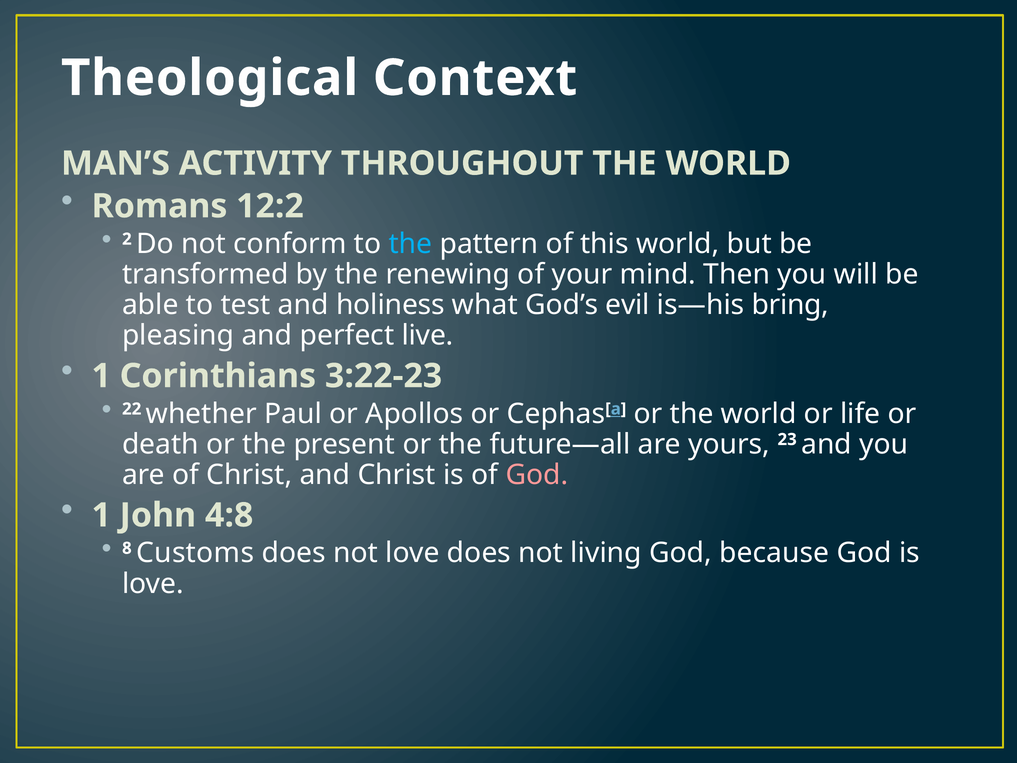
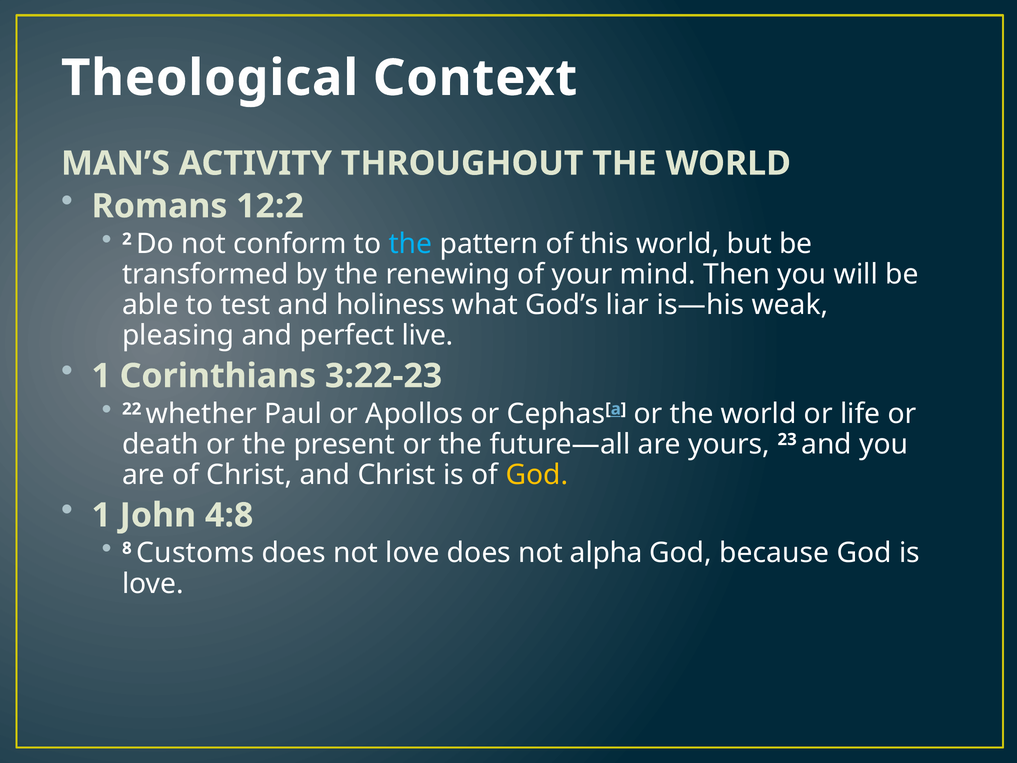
evil: evil -> liar
bring: bring -> weak
God at (537, 475) colour: pink -> yellow
living: living -> alpha
